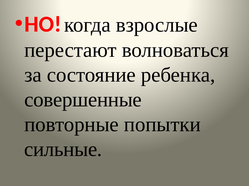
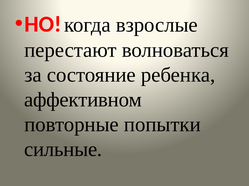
совершенные: совершенные -> аффективном
